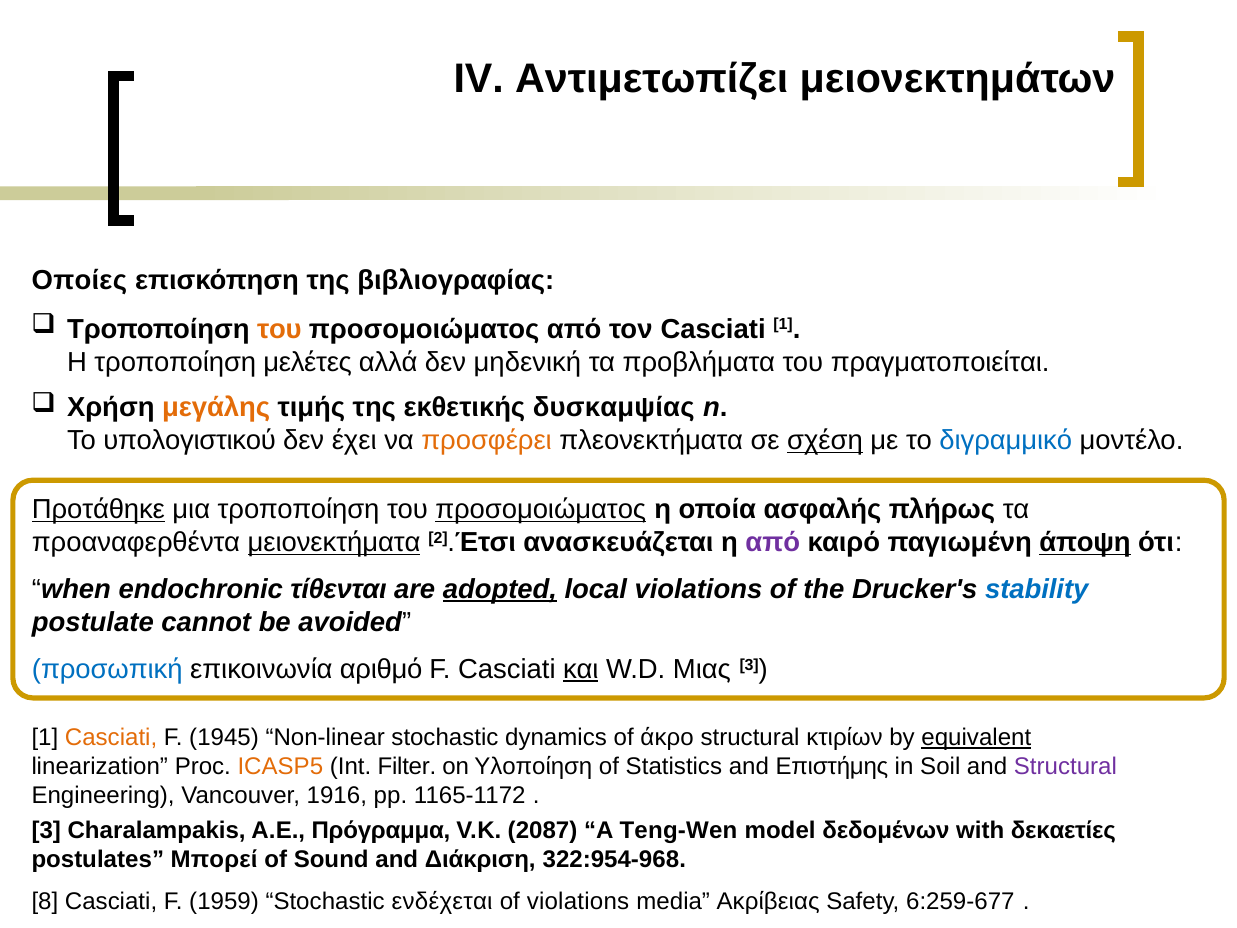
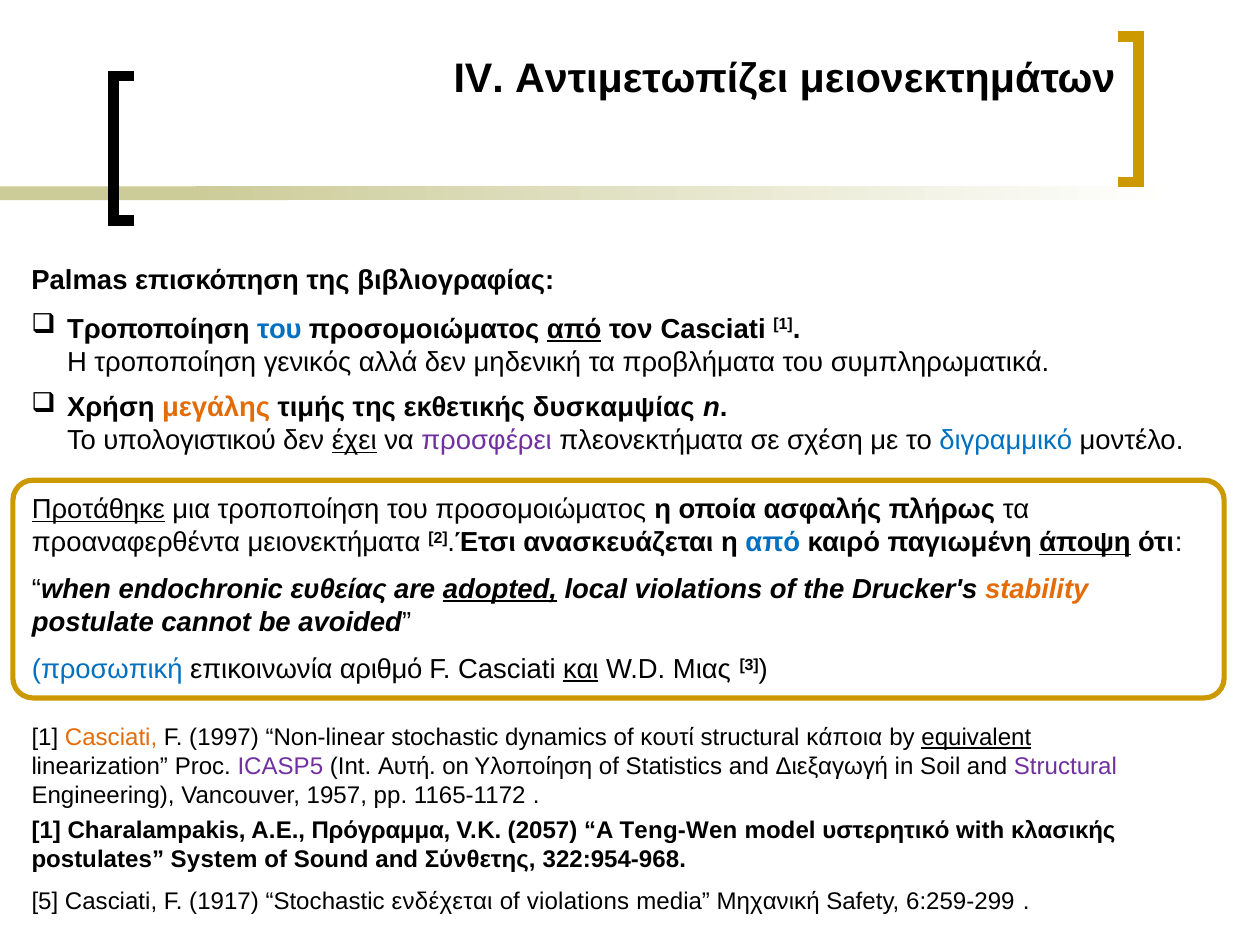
Οποίες: Οποίες -> Palmas
του at (279, 329) colour: orange -> blue
από at (574, 329) underline: none -> present
μελέτες: μελέτες -> γενικός
πραγματοποιείται: πραγματοποιείται -> συμπληρωματικά
έχει underline: none -> present
προσφέρει colour: orange -> purple
σχέση underline: present -> none
προσομοιώματος at (541, 510) underline: present -> none
μειονεκτήματα underline: present -> none
από at (773, 543) colour: purple -> blue
τίθενται: τίθενται -> ευθείας
stability colour: blue -> orange
1945: 1945 -> 1997
άκρο: άκρο -> κουτί
κτιρίων: κτιρίων -> κάποια
ICASP5 colour: orange -> purple
Filter: Filter -> Αυτή
Επιστήμης: Επιστήμης -> Διεξαγωγή
1916: 1916 -> 1957
3 at (46, 831): 3 -> 1
2087: 2087 -> 2057
δεδομένων: δεδομένων -> υστερητικό
δεκαετίες: δεκαετίες -> κλασικής
Μπορεί: Μπορεί -> System
Διάκριση: Διάκριση -> Σύνθετης
8: 8 -> 5
1959: 1959 -> 1917
Ακρίβειας: Ακρίβειας -> Μηχανική
6:259-677: 6:259-677 -> 6:259-299
